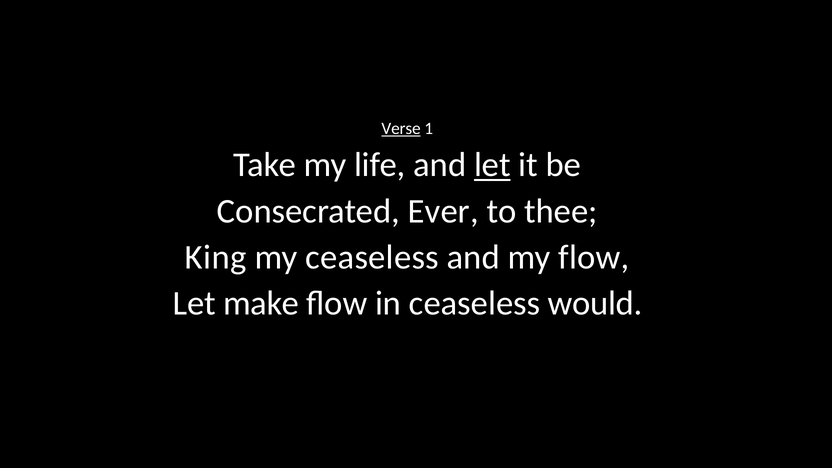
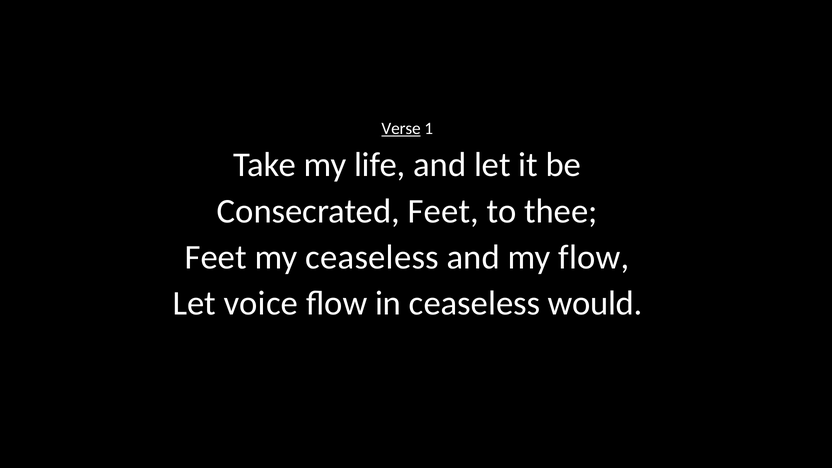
let at (492, 165) underline: present -> none
Consecrated Ever: Ever -> Feet
King at (216, 257): King -> Feet
make: make -> voice
